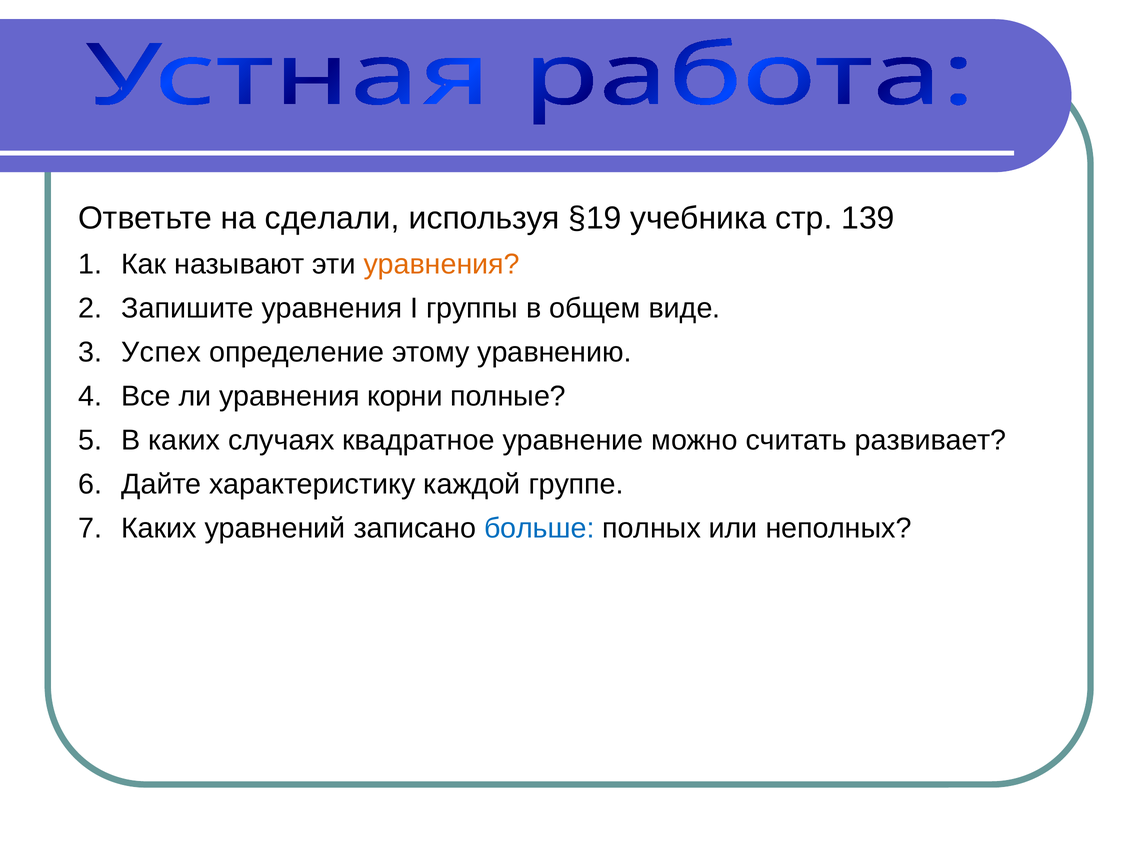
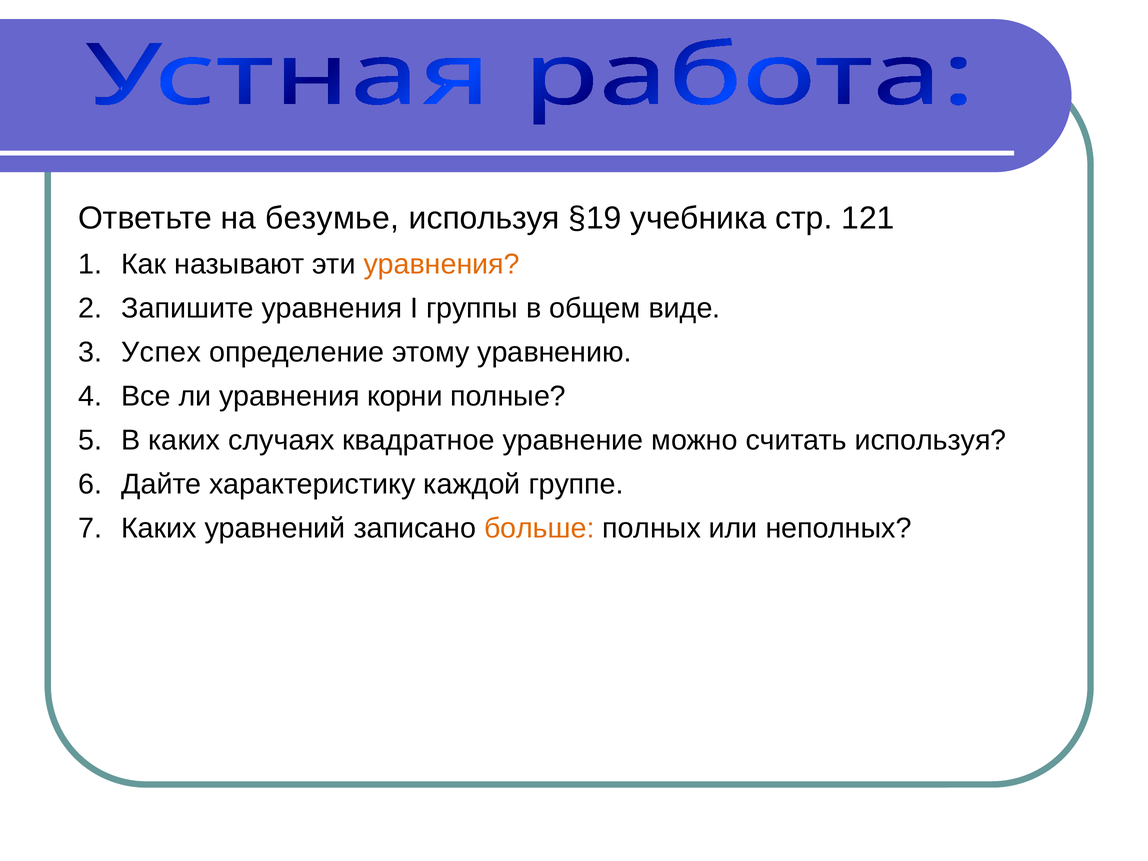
сделали: сделали -> безумье
139: 139 -> 121
считать развивает: развивает -> используя
больше colour: blue -> orange
